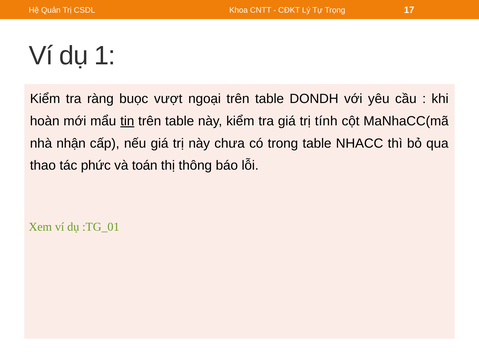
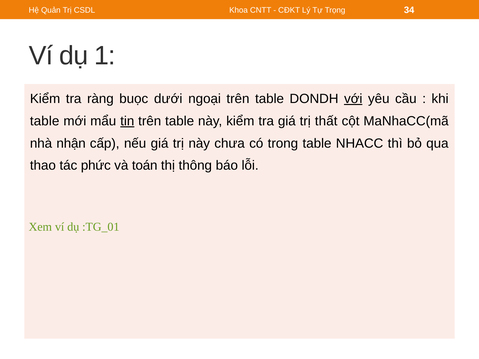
17: 17 -> 34
vượt: vượt -> dưới
với underline: none -> present
hoàn at (45, 121): hoàn -> table
tính: tính -> thất
